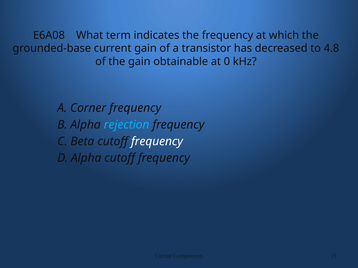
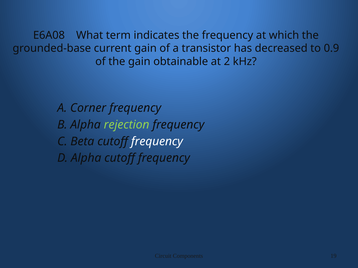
4.8: 4.8 -> 0.9
0: 0 -> 2
rejection colour: light blue -> light green
